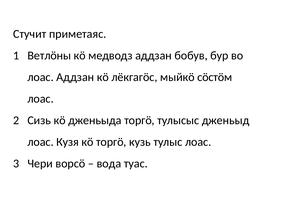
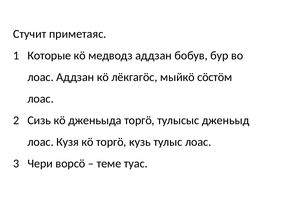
Ветлöны: Ветлöны -> Которые
вода: вода -> теме
